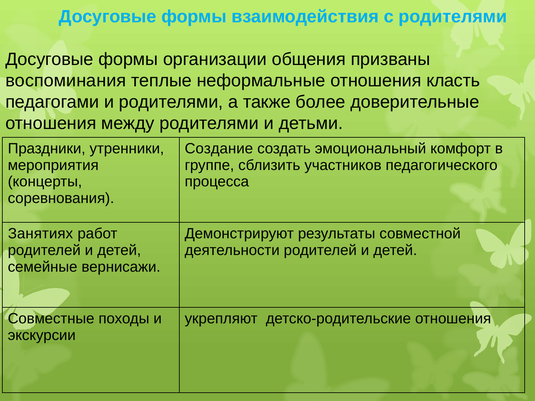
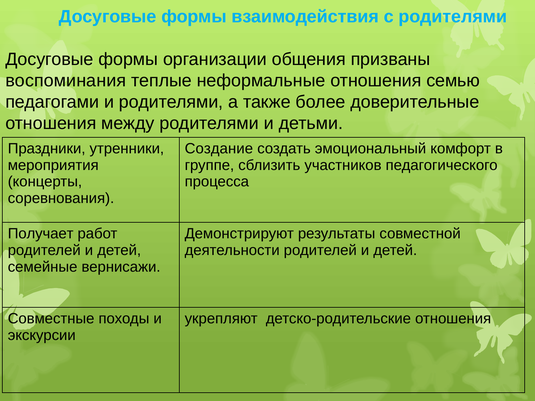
класть: класть -> семью
Занятиях: Занятиях -> Получает
